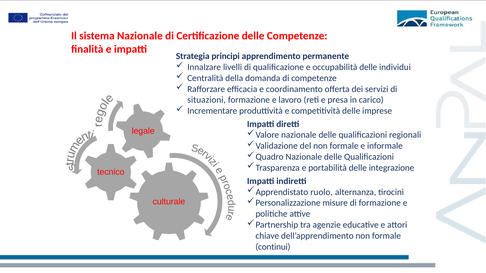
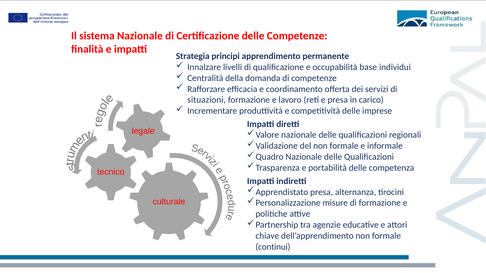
occupabilità delle: delle -> base
integrazione: integrazione -> competenza
Apprendistato ruolo: ruolo -> presa
